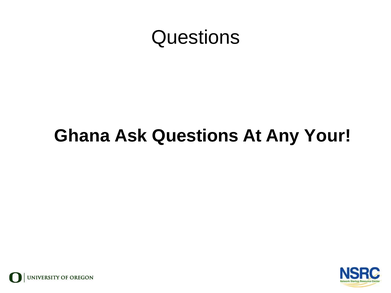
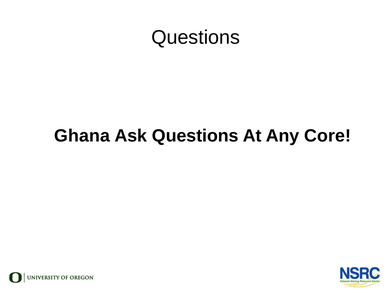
Your: Your -> Core
